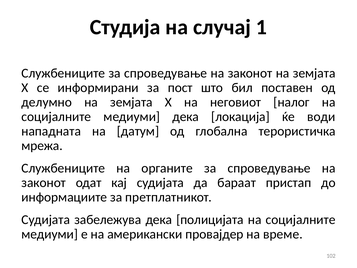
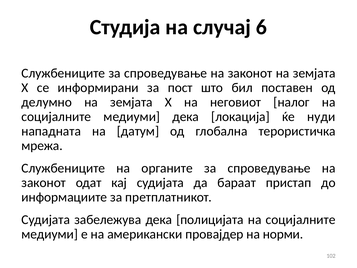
1: 1 -> 6
води: води -> нуди
време: време -> норми
